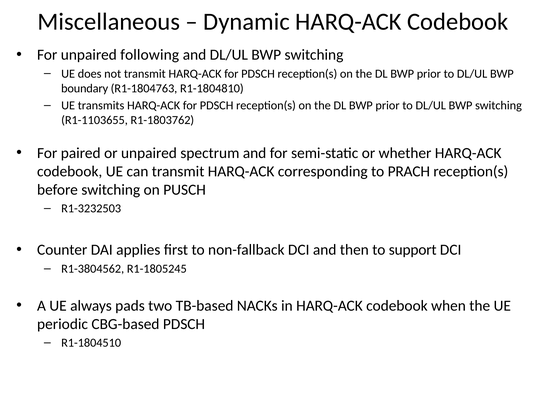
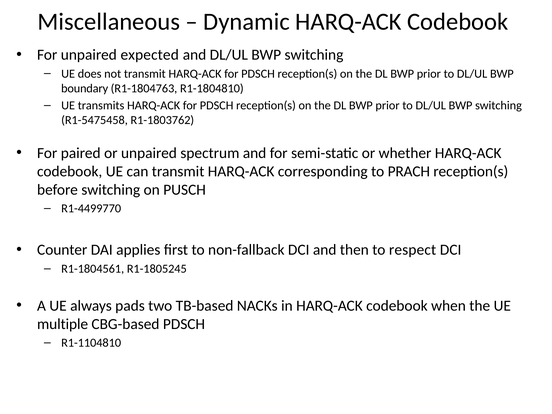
following: following -> expected
R1-1103655: R1-1103655 -> R1-5475458
R1-3232503: R1-3232503 -> R1-4499770
support: support -> respect
R1-3804562: R1-3804562 -> R1-1804561
periodic: periodic -> multiple
R1-1804510: R1-1804510 -> R1-1104810
